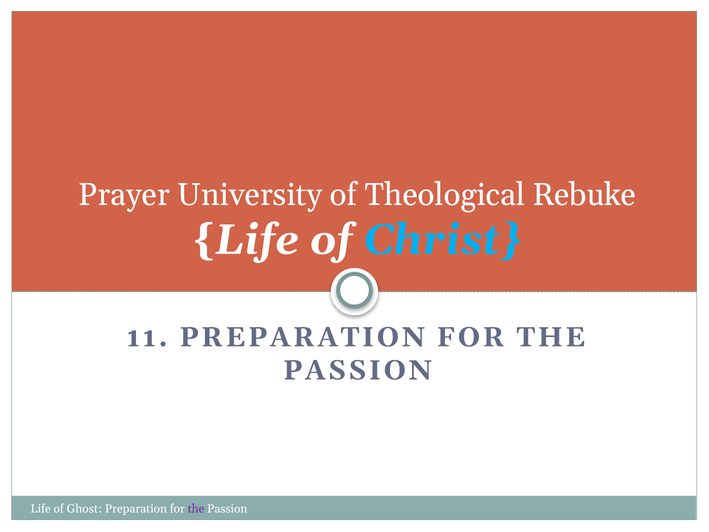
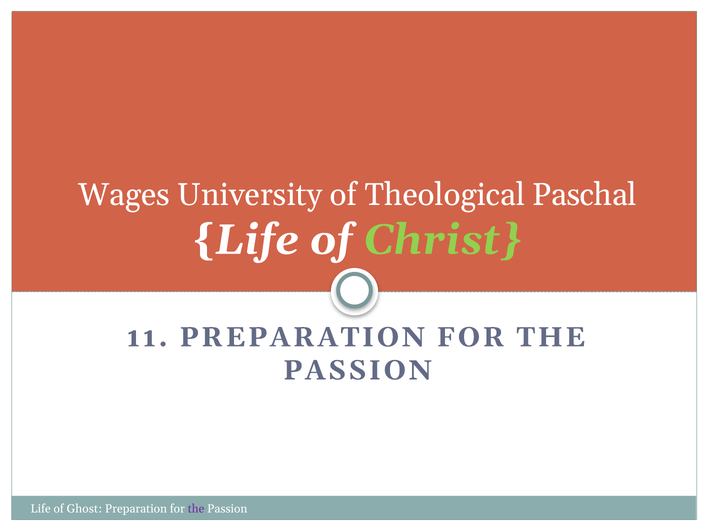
Prayer: Prayer -> Wages
Rebuke: Rebuke -> Paschal
Christ colour: light blue -> light green
